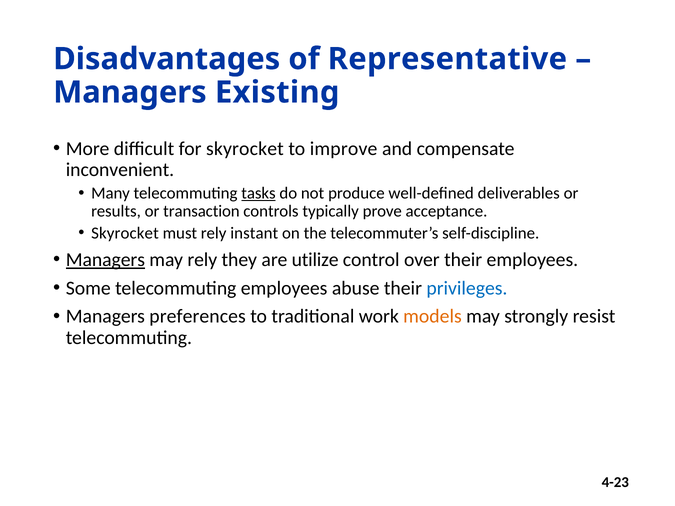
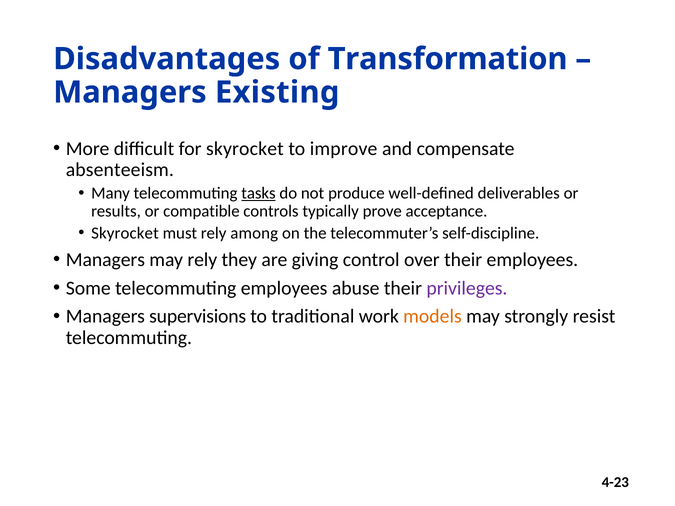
Representative: Representative -> Transformation
inconvenient: inconvenient -> absenteeism
transaction: transaction -> compatible
instant: instant -> among
Managers at (105, 260) underline: present -> none
utilize: utilize -> giving
privileges colour: blue -> purple
preferences: preferences -> supervisions
